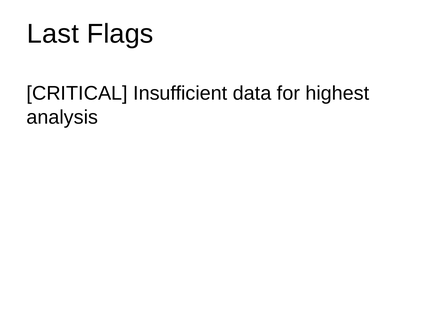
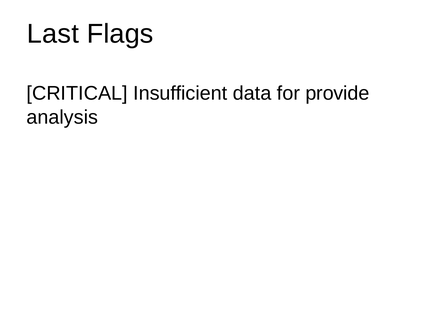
highest: highest -> provide
